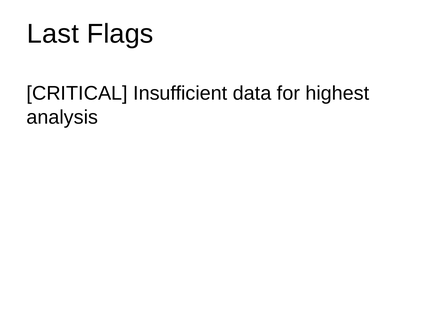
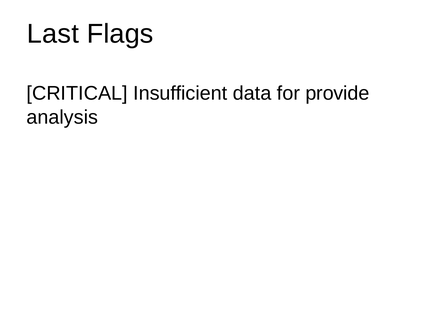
highest: highest -> provide
